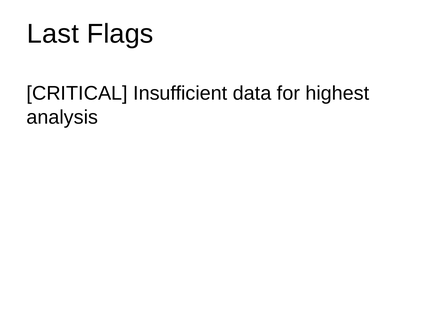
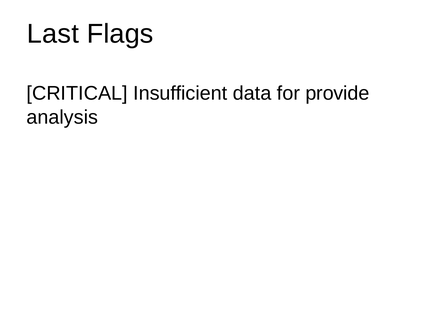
highest: highest -> provide
